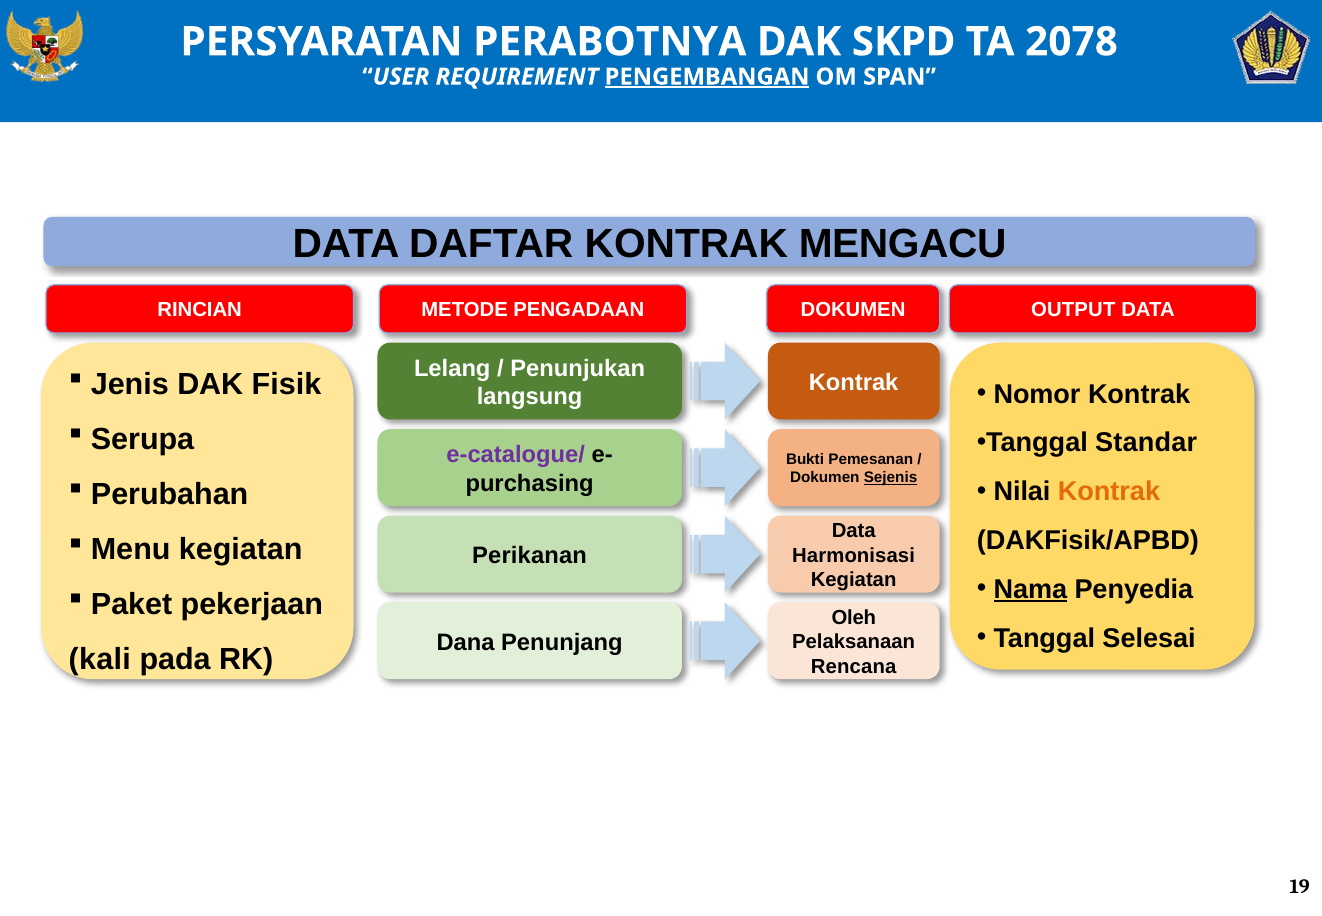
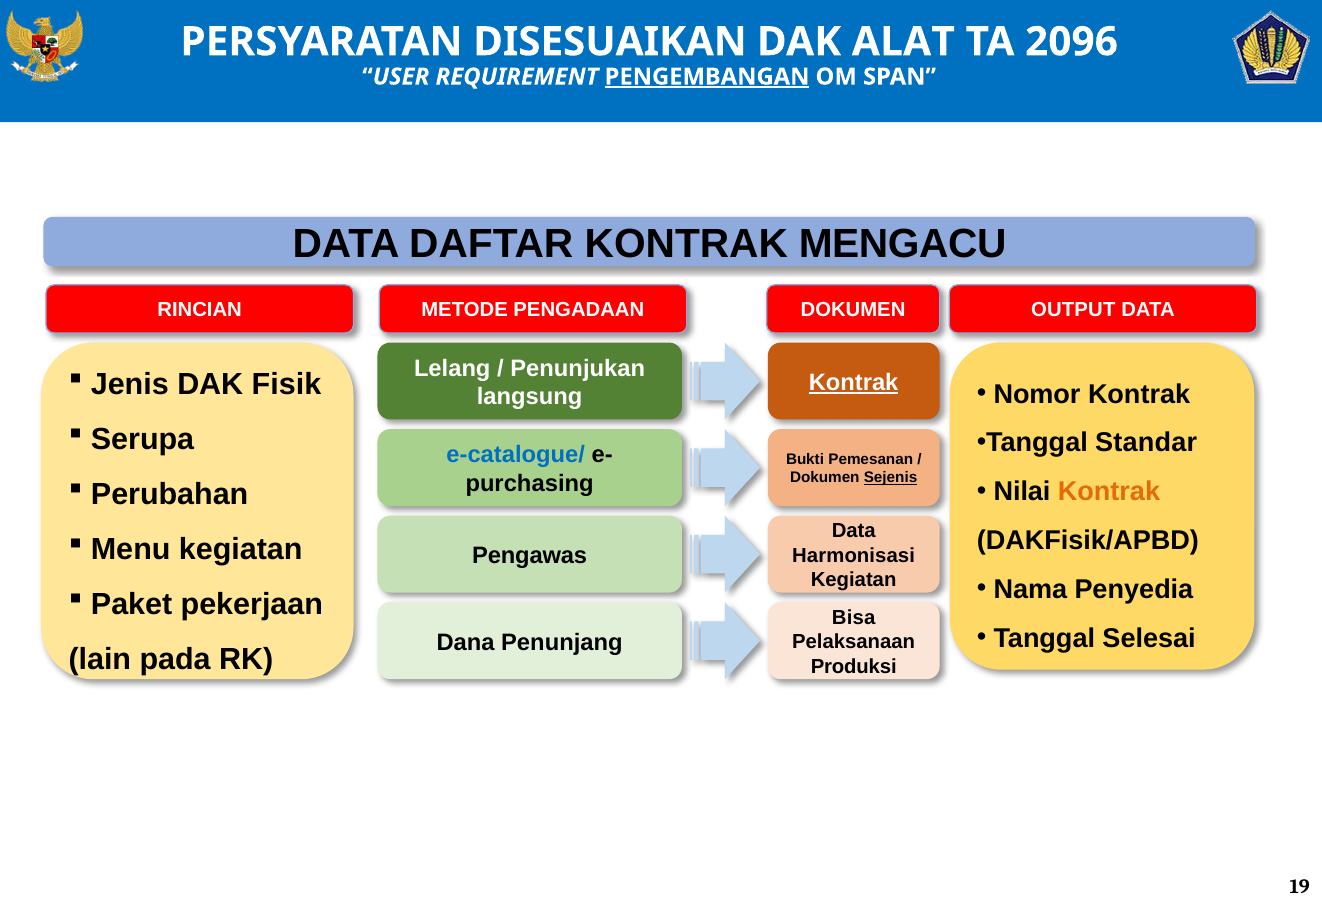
PERABOTNYA: PERABOTNYA -> DISESUAIKAN
SKPD: SKPD -> ALAT
2078: 2078 -> 2096
Kontrak at (854, 382) underline: none -> present
e-catalogue/ colour: purple -> blue
Perikanan: Perikanan -> Pengawas
Nama underline: present -> none
Oleh: Oleh -> Bisa
kali: kali -> lain
Rencana: Rencana -> Produksi
